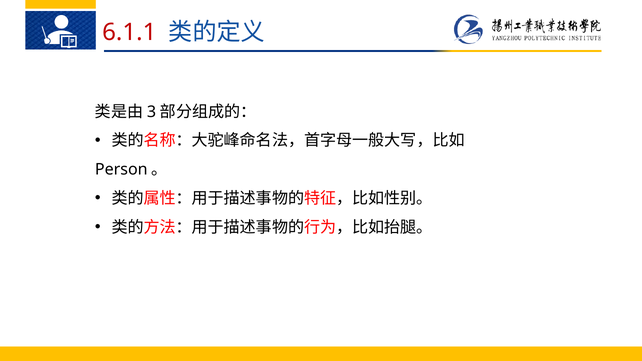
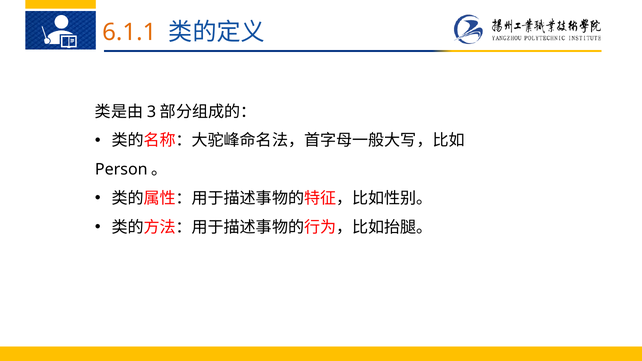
6.1.1 colour: red -> orange
